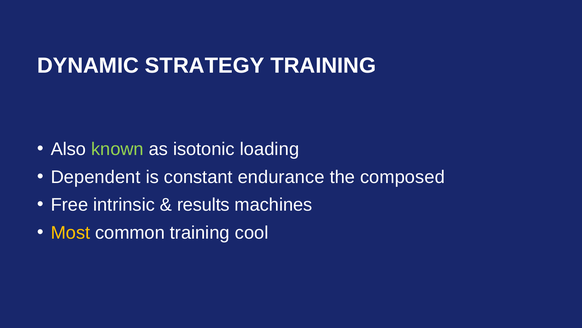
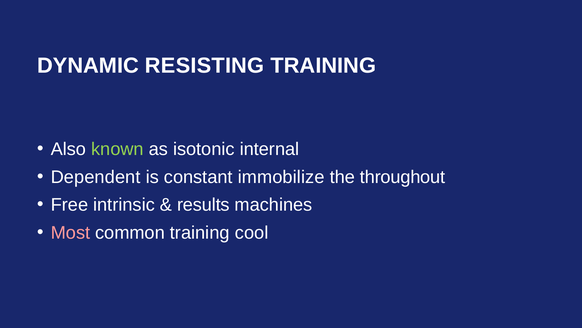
STRATEGY: STRATEGY -> RESISTING
loading: loading -> internal
endurance: endurance -> immobilize
composed: composed -> throughout
Most colour: yellow -> pink
